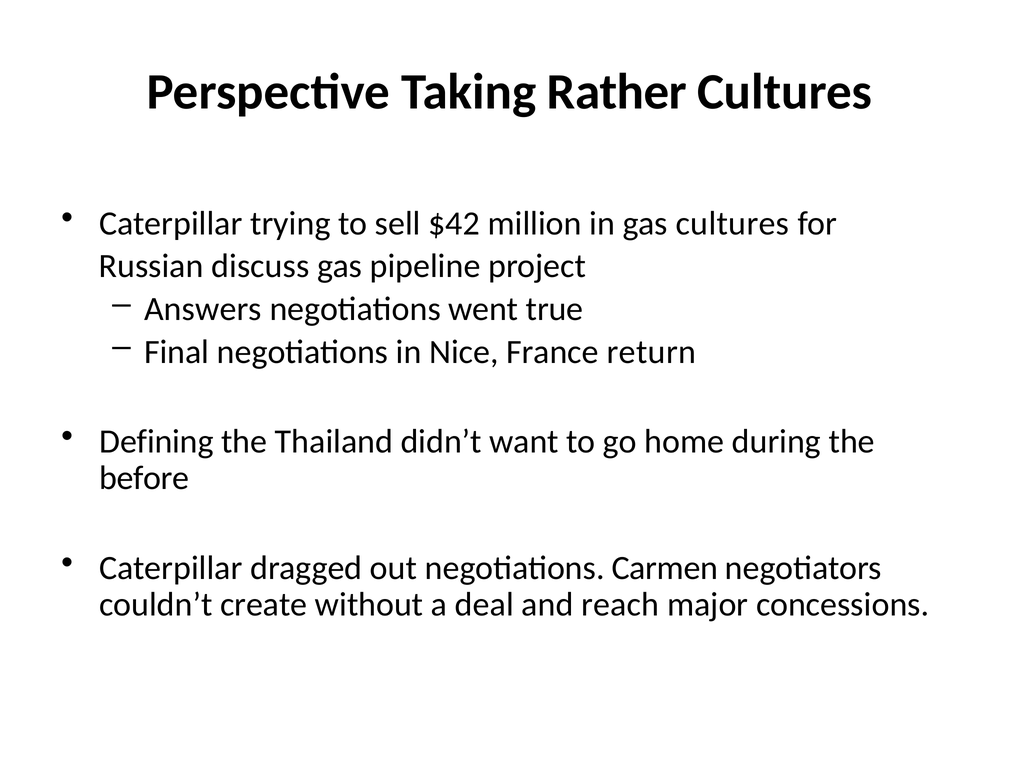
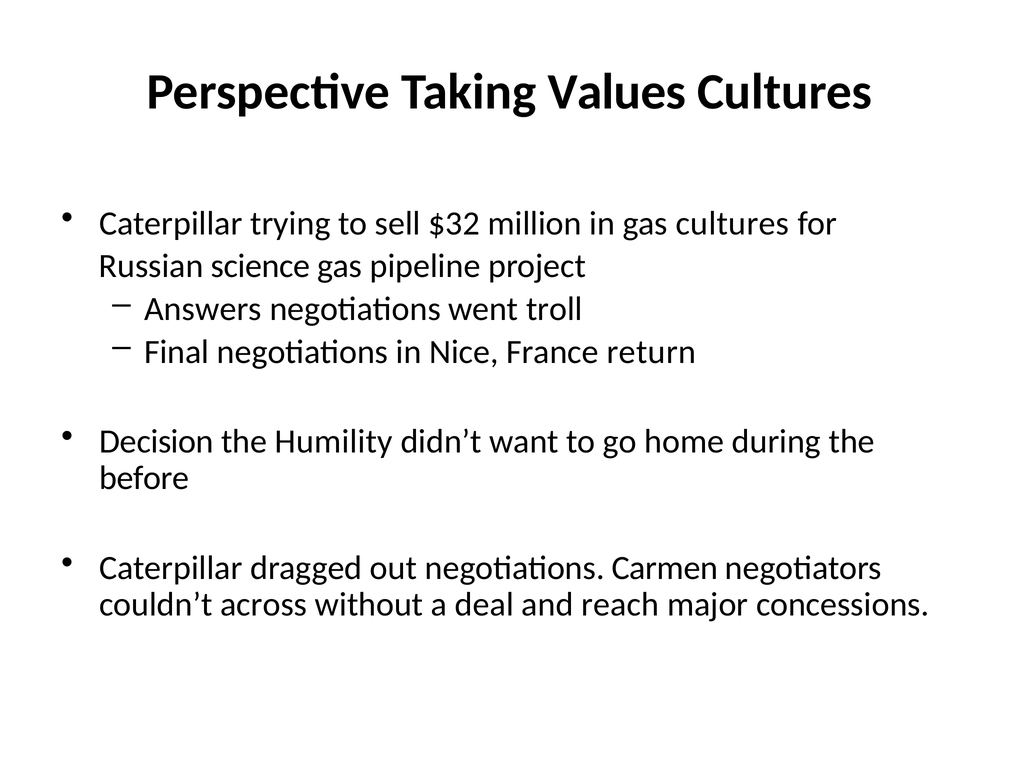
Rather: Rather -> Values
$42: $42 -> $32
discuss: discuss -> science
true: true -> troll
Defining: Defining -> Decision
Thailand: Thailand -> Humility
create: create -> across
